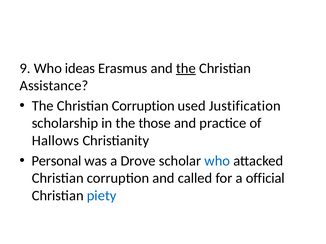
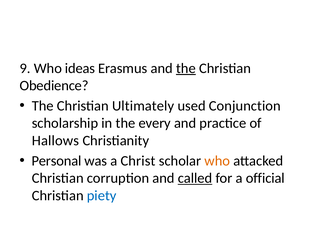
Assistance: Assistance -> Obedience
The Christian Corruption: Corruption -> Ultimately
Justification: Justification -> Conjunction
those: those -> every
Drove: Drove -> Christ
who at (217, 161) colour: blue -> orange
called underline: none -> present
